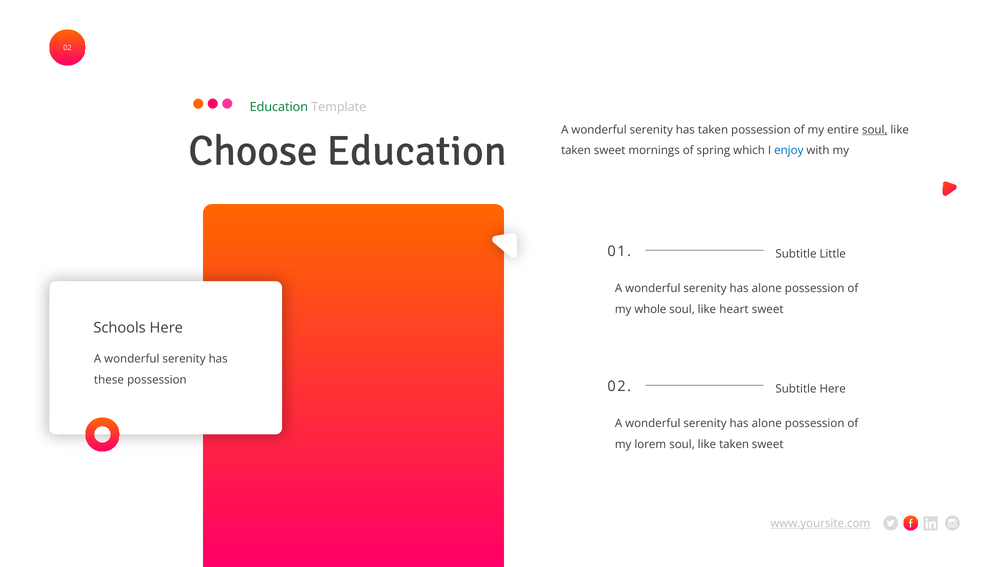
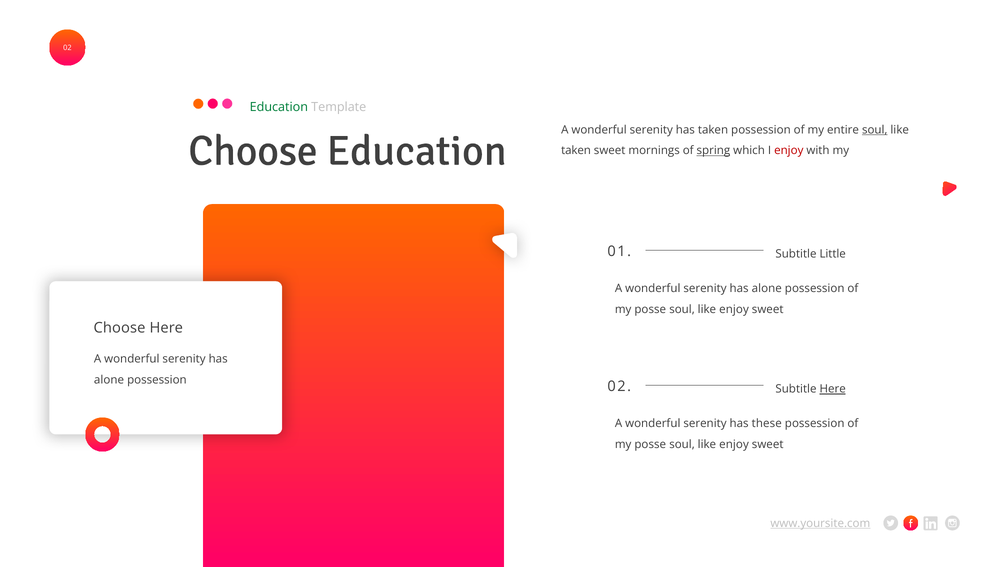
spring underline: none -> present
enjoy at (789, 151) colour: blue -> red
whole at (650, 309): whole -> posse
heart at (734, 309): heart -> enjoy
Schools at (120, 328): Schools -> Choose
these at (109, 380): these -> alone
Here at (833, 389) underline: none -> present
alone at (767, 424): alone -> these
lorem at (650, 444): lorem -> posse
taken at (734, 444): taken -> enjoy
